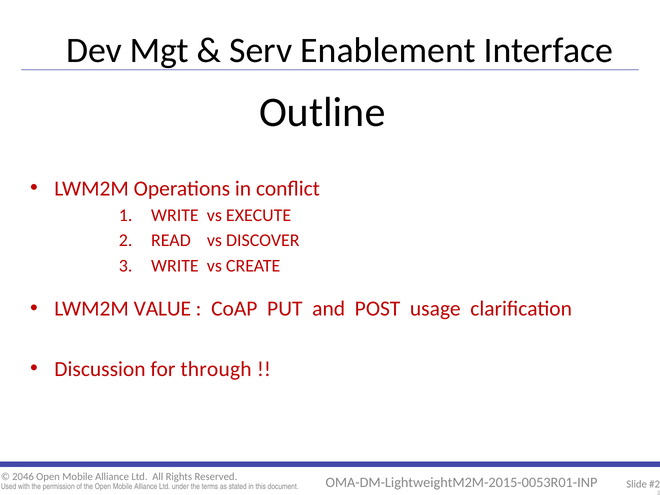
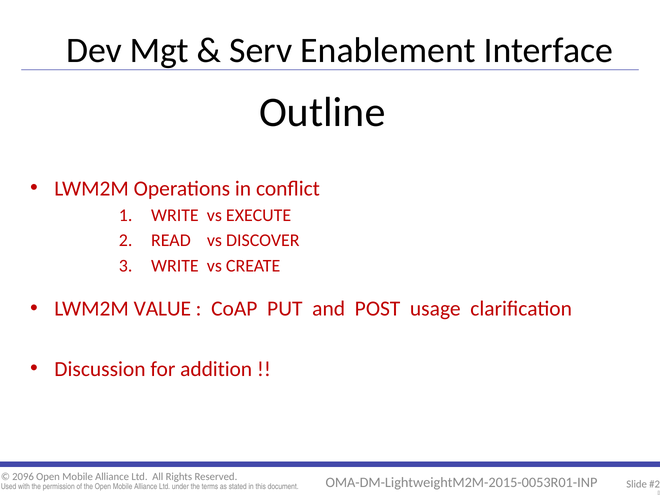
through: through -> addition
2046: 2046 -> 2096
